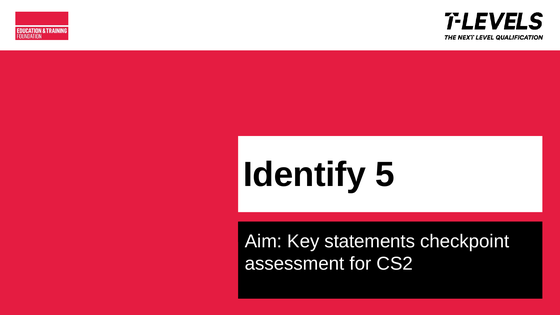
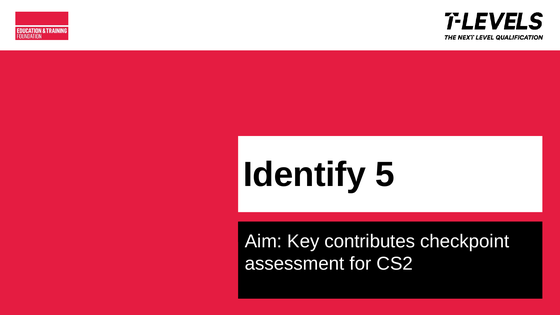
statements: statements -> contributes
